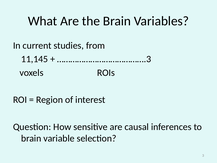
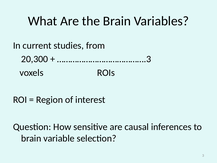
11,145: 11,145 -> 20,300
